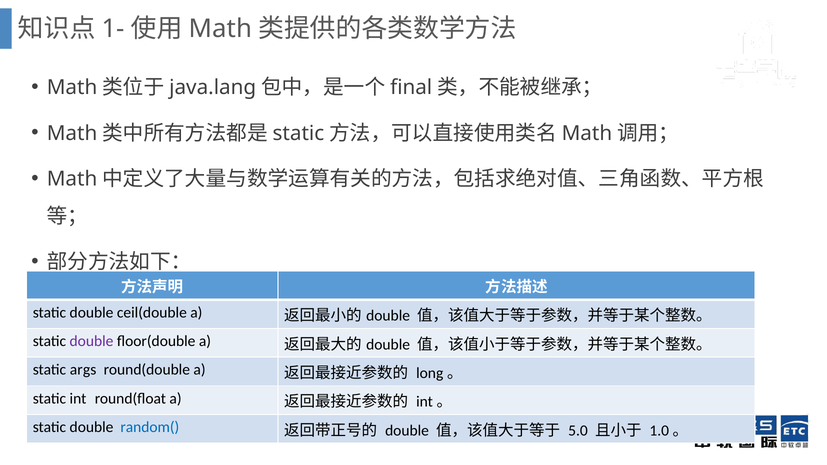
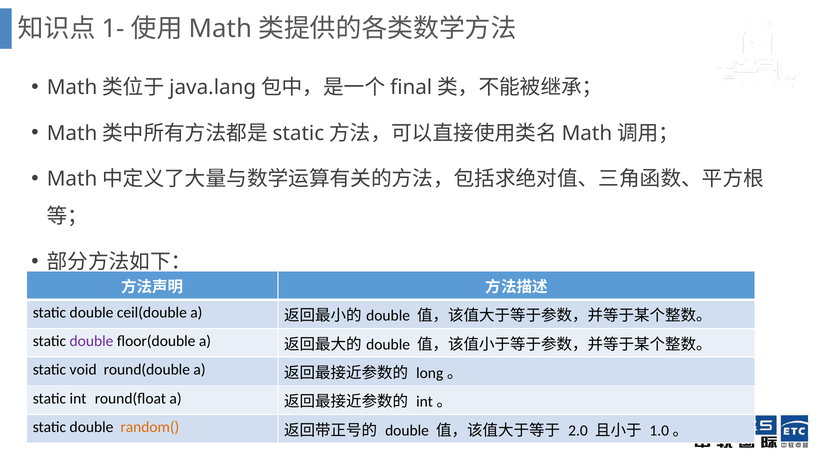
args: args -> void
random( colour: blue -> orange
5.0: 5.0 -> 2.0
